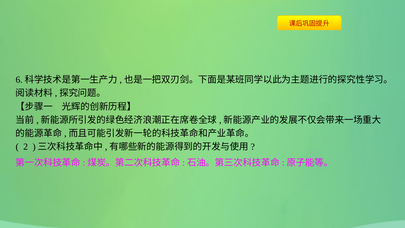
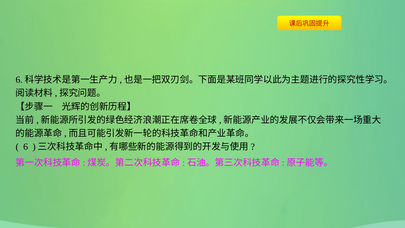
2: 2 -> 6
